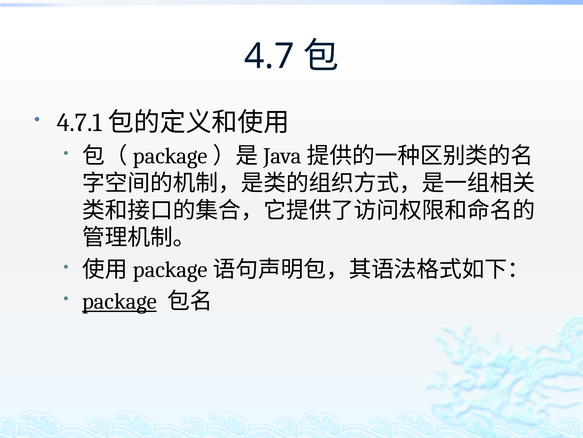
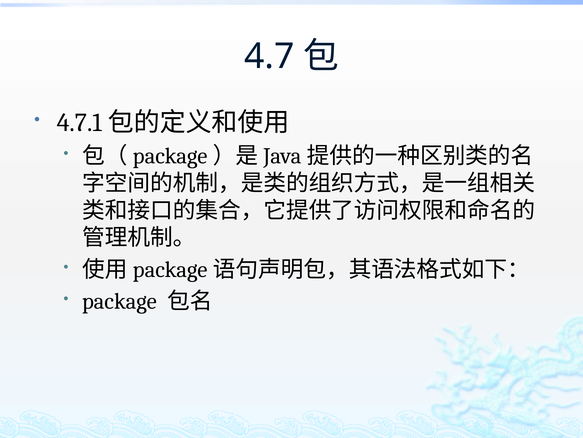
package underline: present -> none
